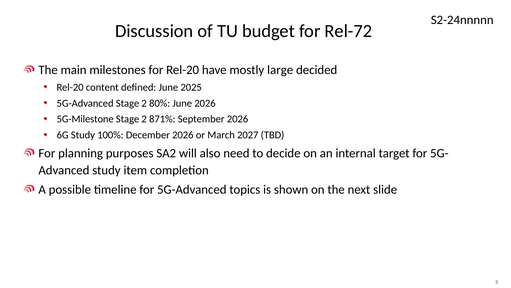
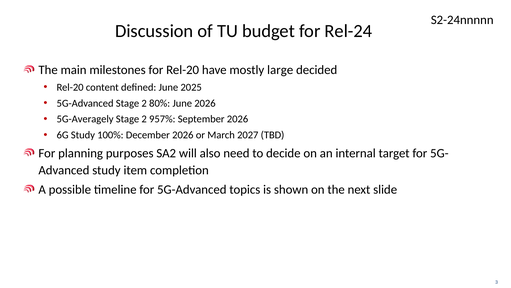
Rel-72: Rel-72 -> Rel-24
5G-Milestone: 5G-Milestone -> 5G-Averagely
871%: 871% -> 957%
